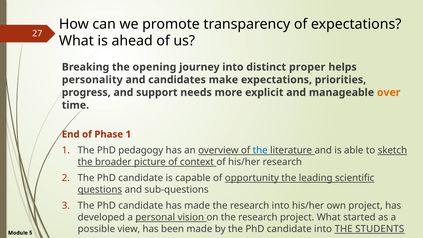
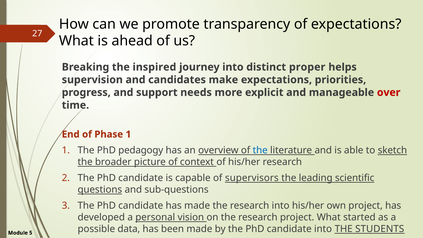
opening: opening -> inspired
personality: personality -> supervision
over colour: orange -> red
opportunity: opportunity -> supervisors
view: view -> data
